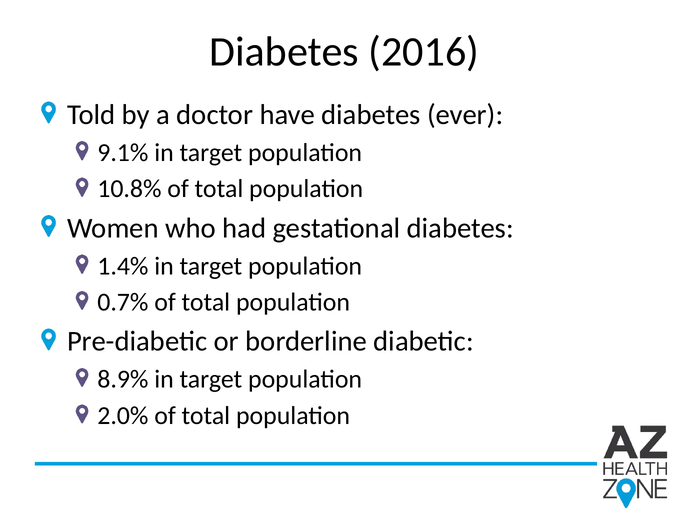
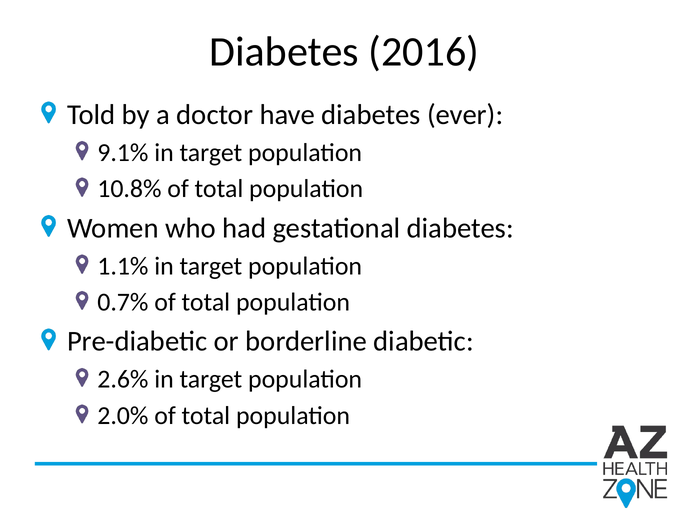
1.4%: 1.4% -> 1.1%
8.9%: 8.9% -> 2.6%
